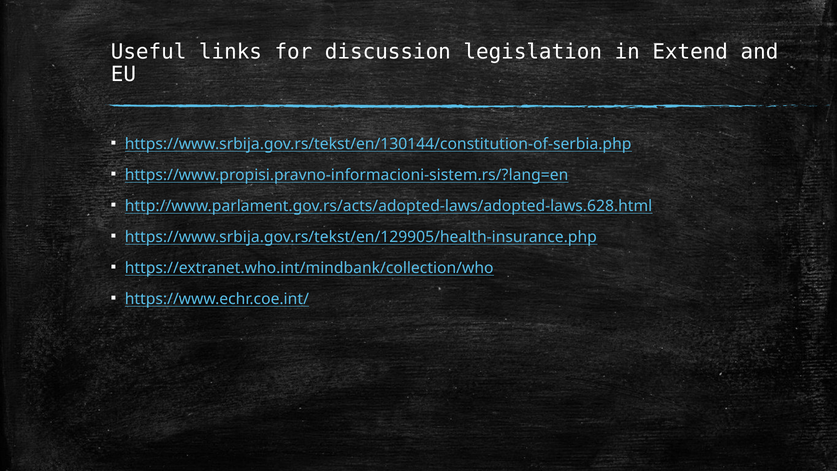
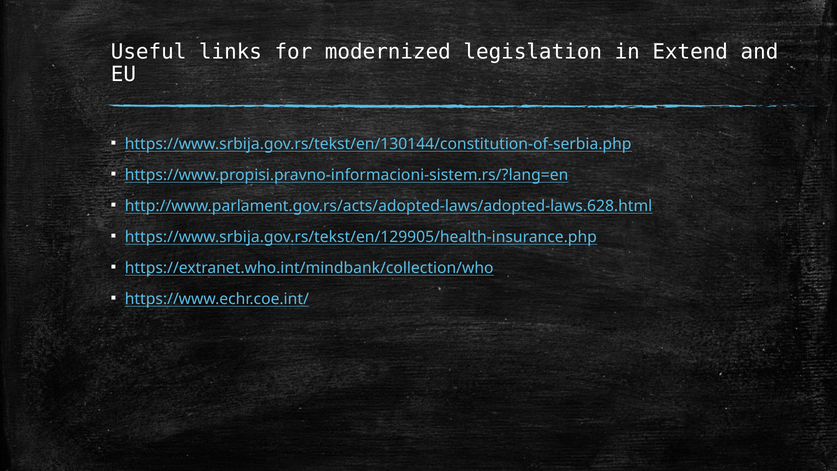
discussion: discussion -> modernized
